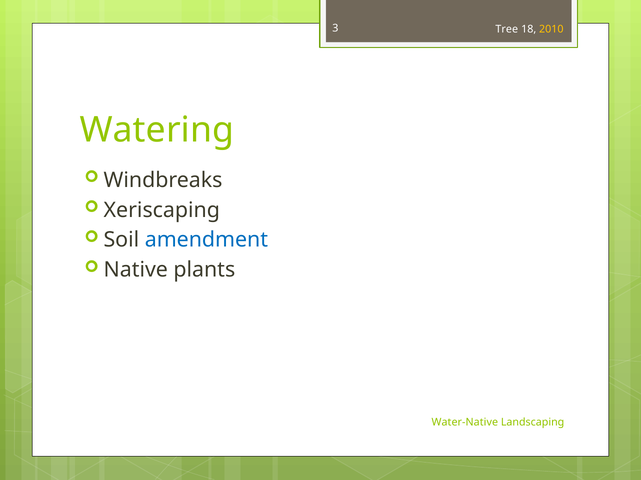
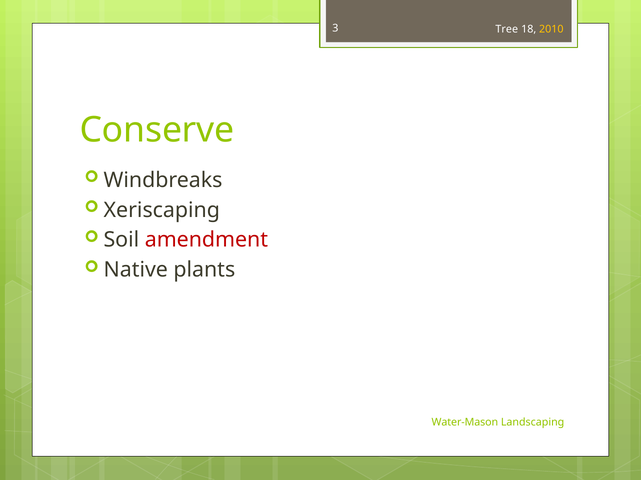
Watering: Watering -> Conserve
amendment colour: blue -> red
Water-Native: Water-Native -> Water-Mason
